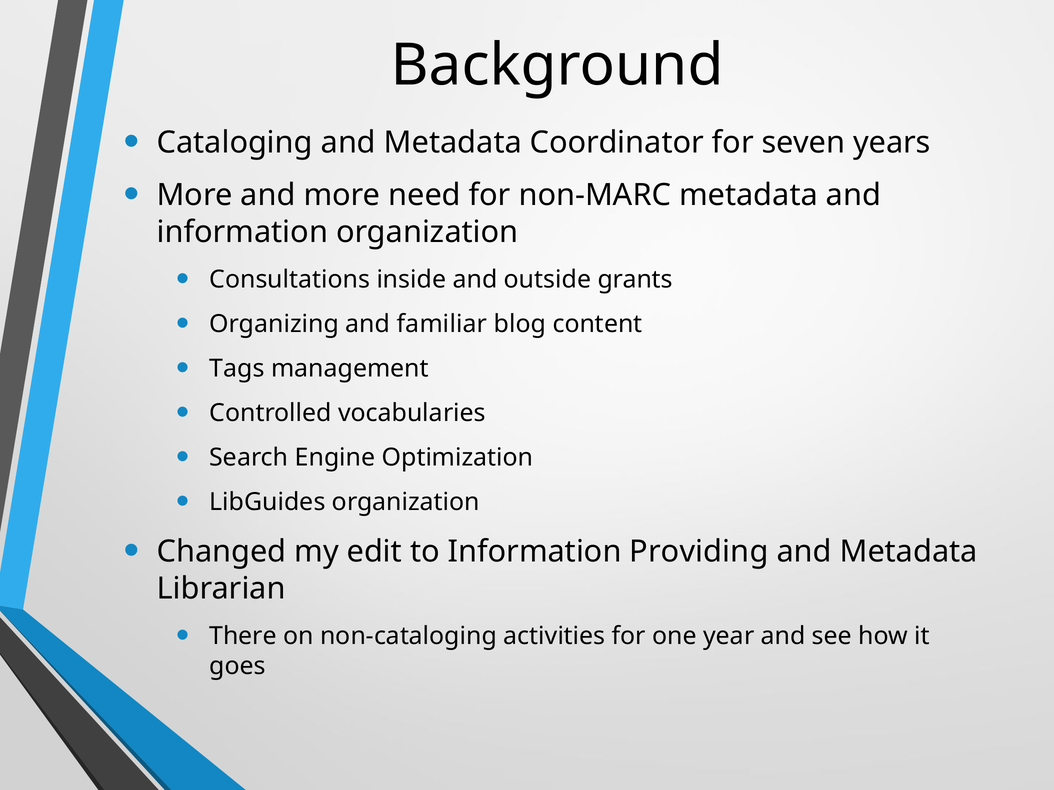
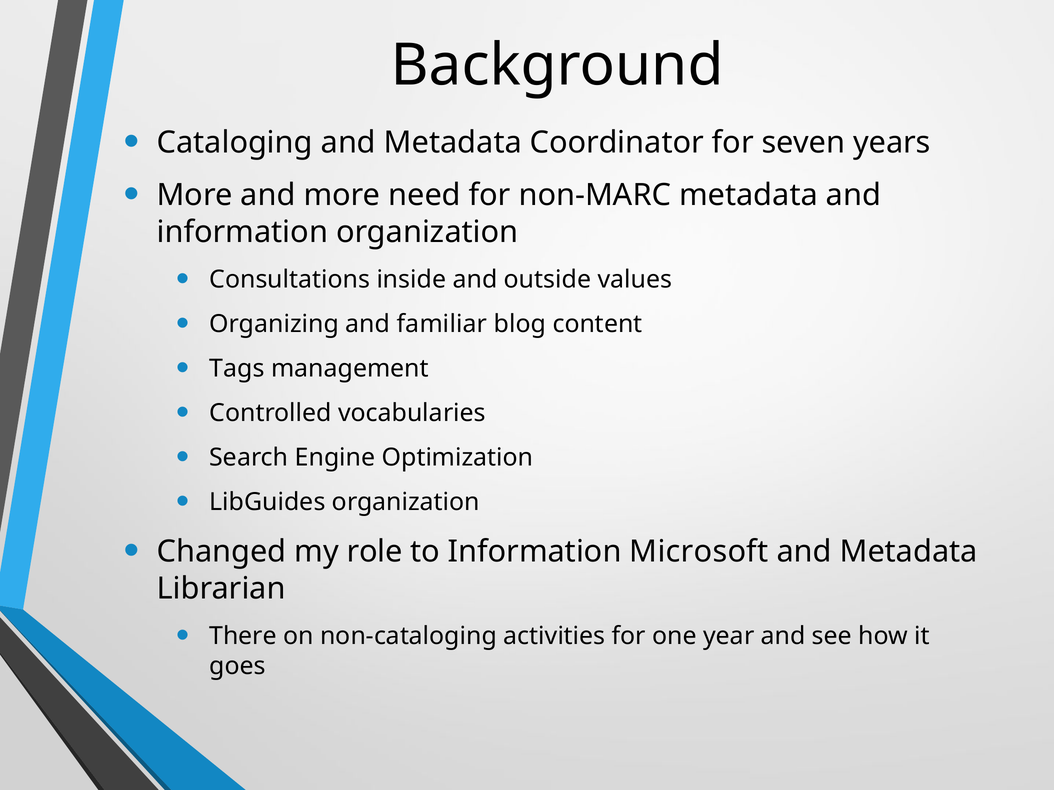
grants: grants -> values
edit: edit -> role
Providing: Providing -> Microsoft
